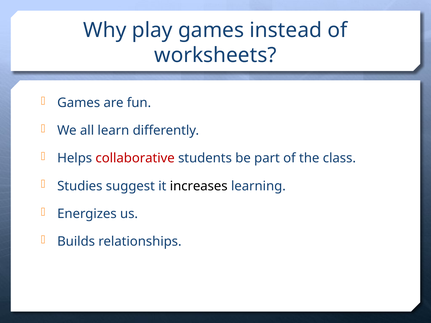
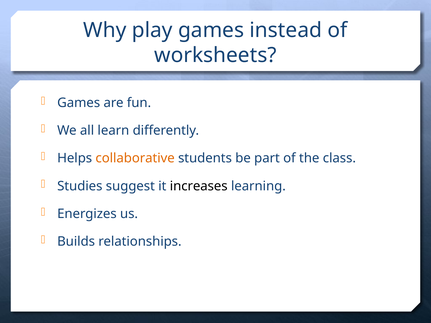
collaborative colour: red -> orange
